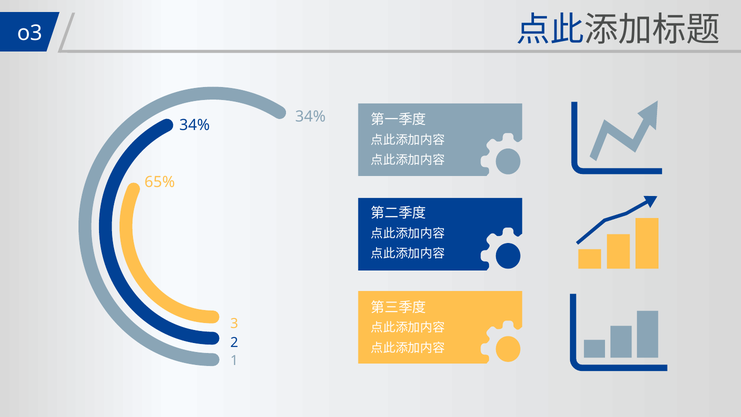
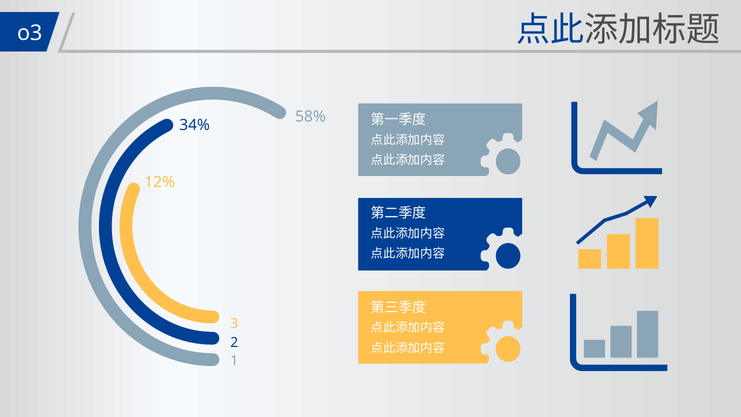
34% at (310, 116): 34% -> 58%
65%: 65% -> 12%
